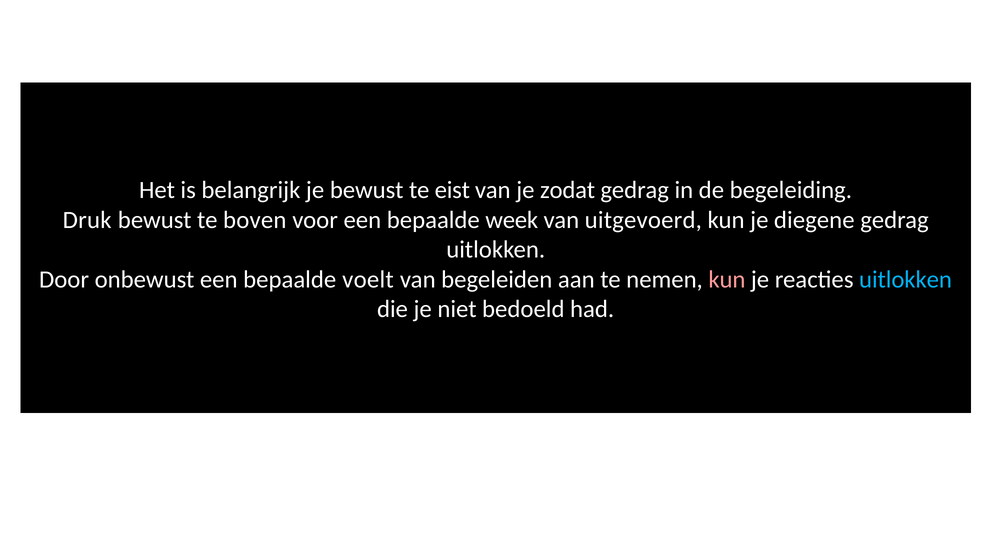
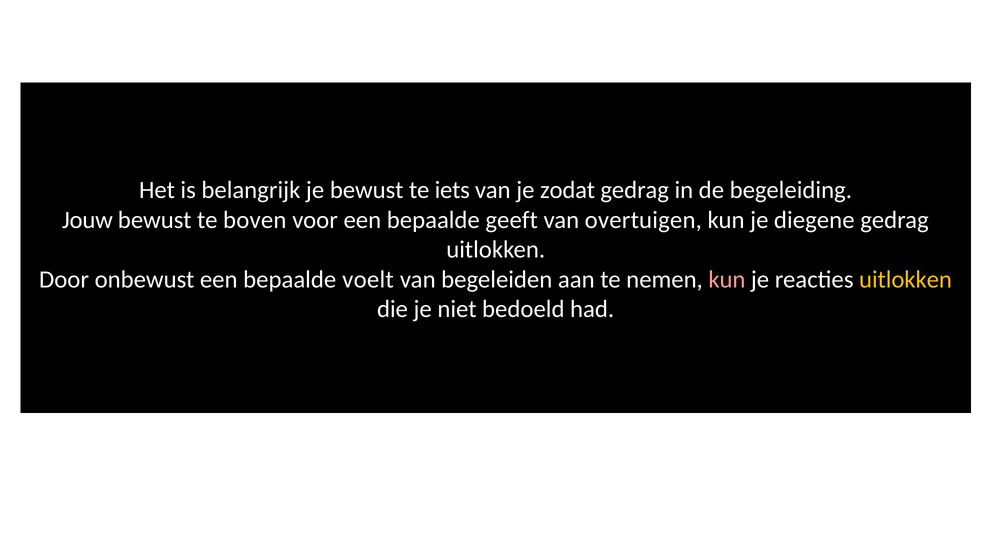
eist: eist -> iets
Druk: Druk -> Jouw
week: week -> geeft
uitgevoerd: uitgevoerd -> overtuigen
uitlokken at (906, 279) colour: light blue -> yellow
